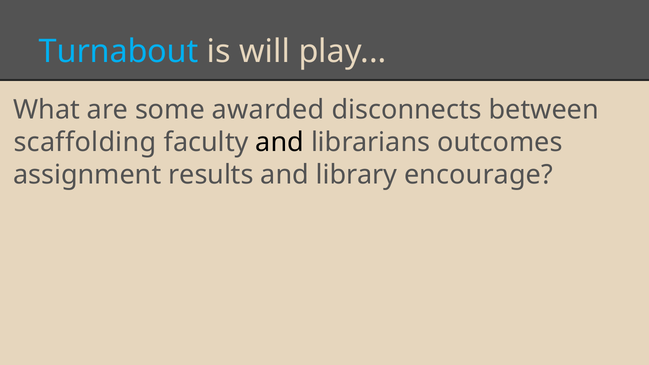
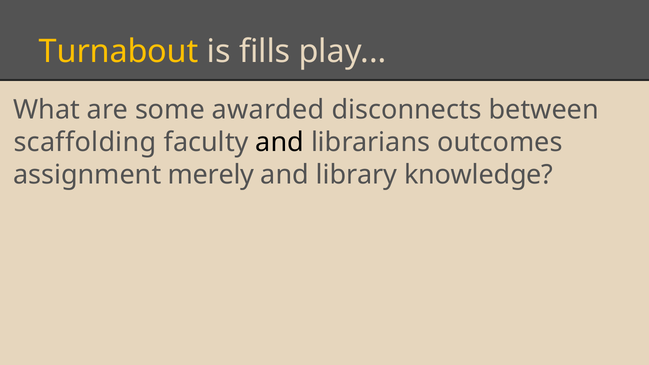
Turnabout colour: light blue -> yellow
will: will -> fills
results: results -> merely
encourage: encourage -> knowledge
